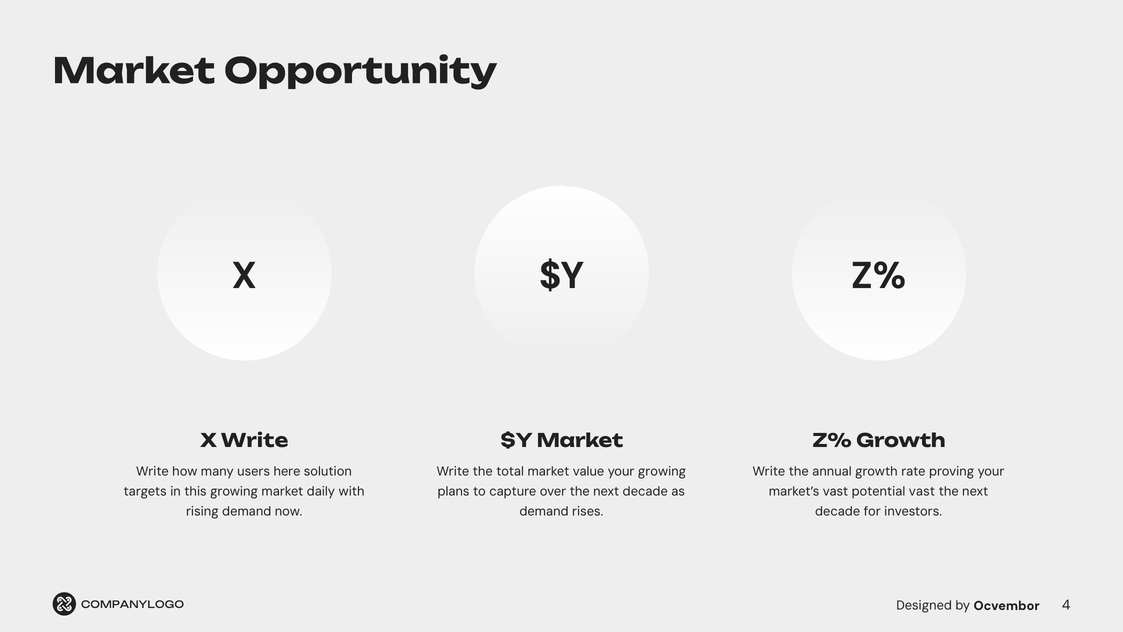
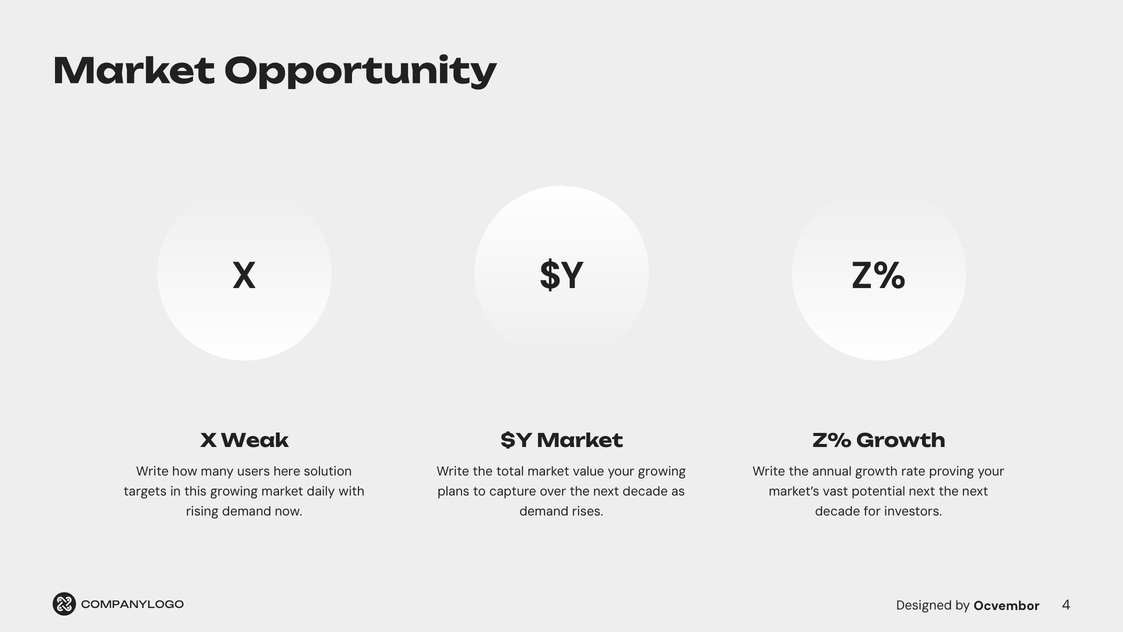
X Write: Write -> Weak
potential vast: vast -> next
